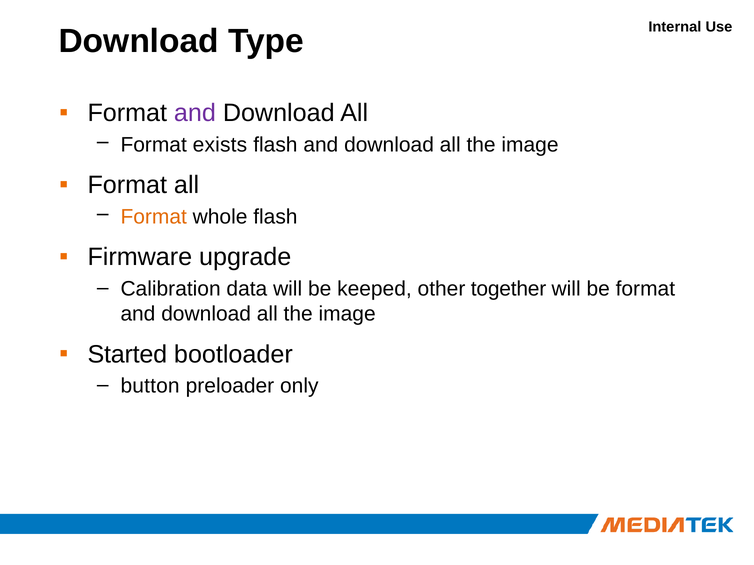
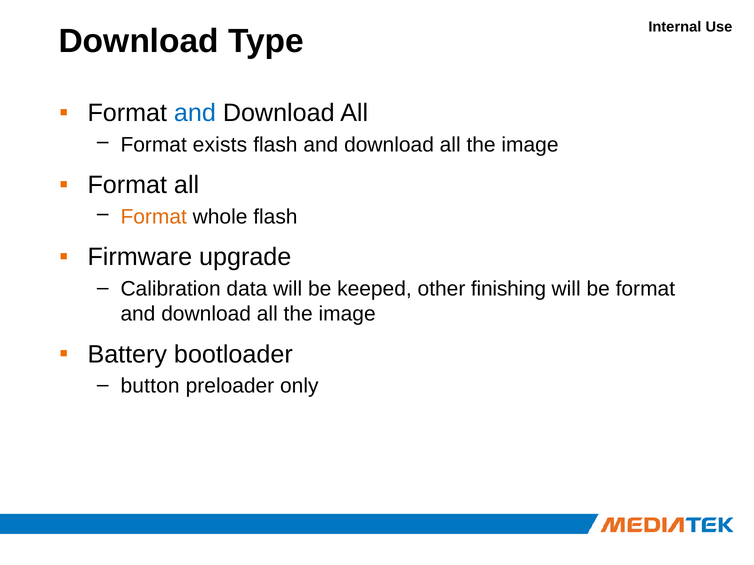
and at (195, 113) colour: purple -> blue
together: together -> finishing
Started: Started -> Battery
